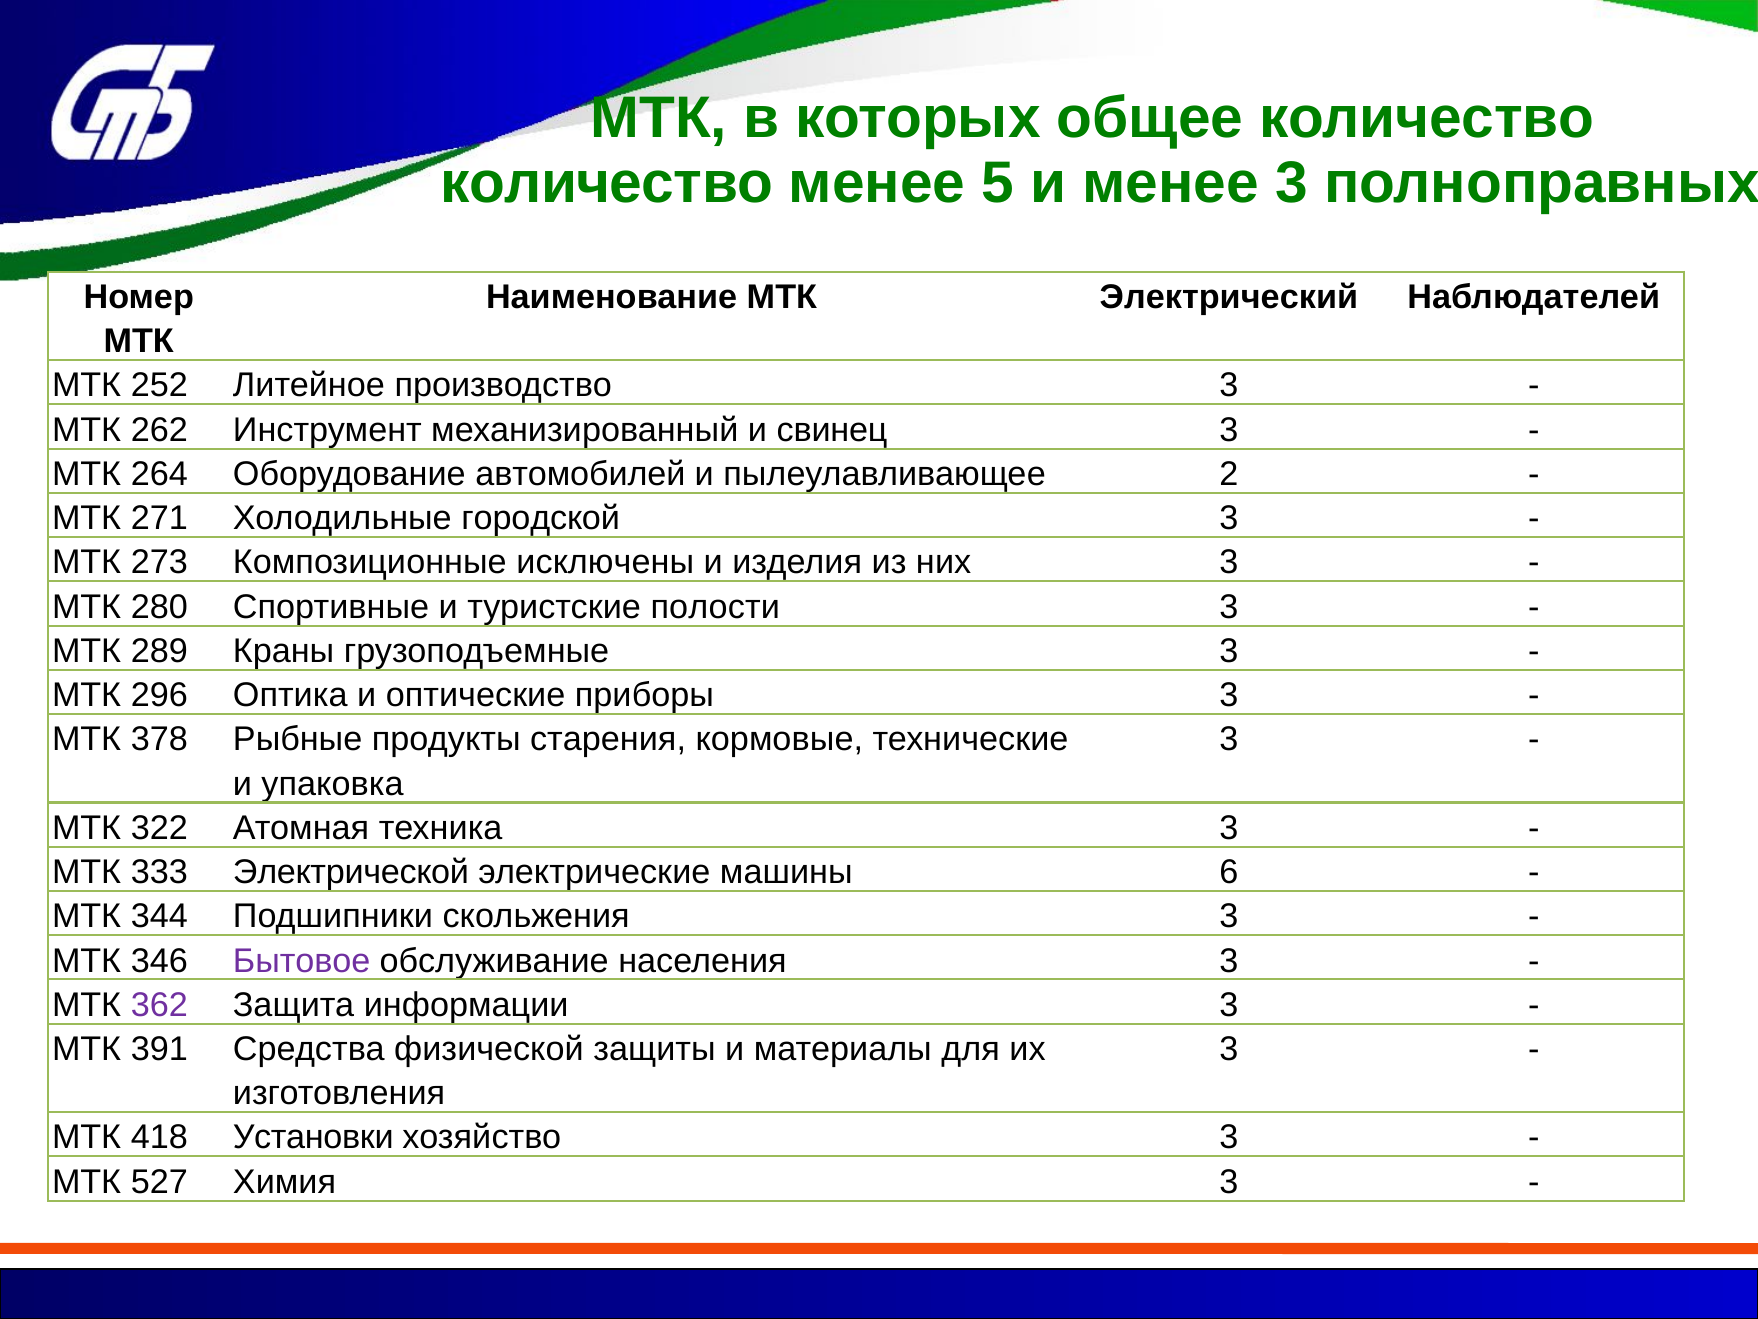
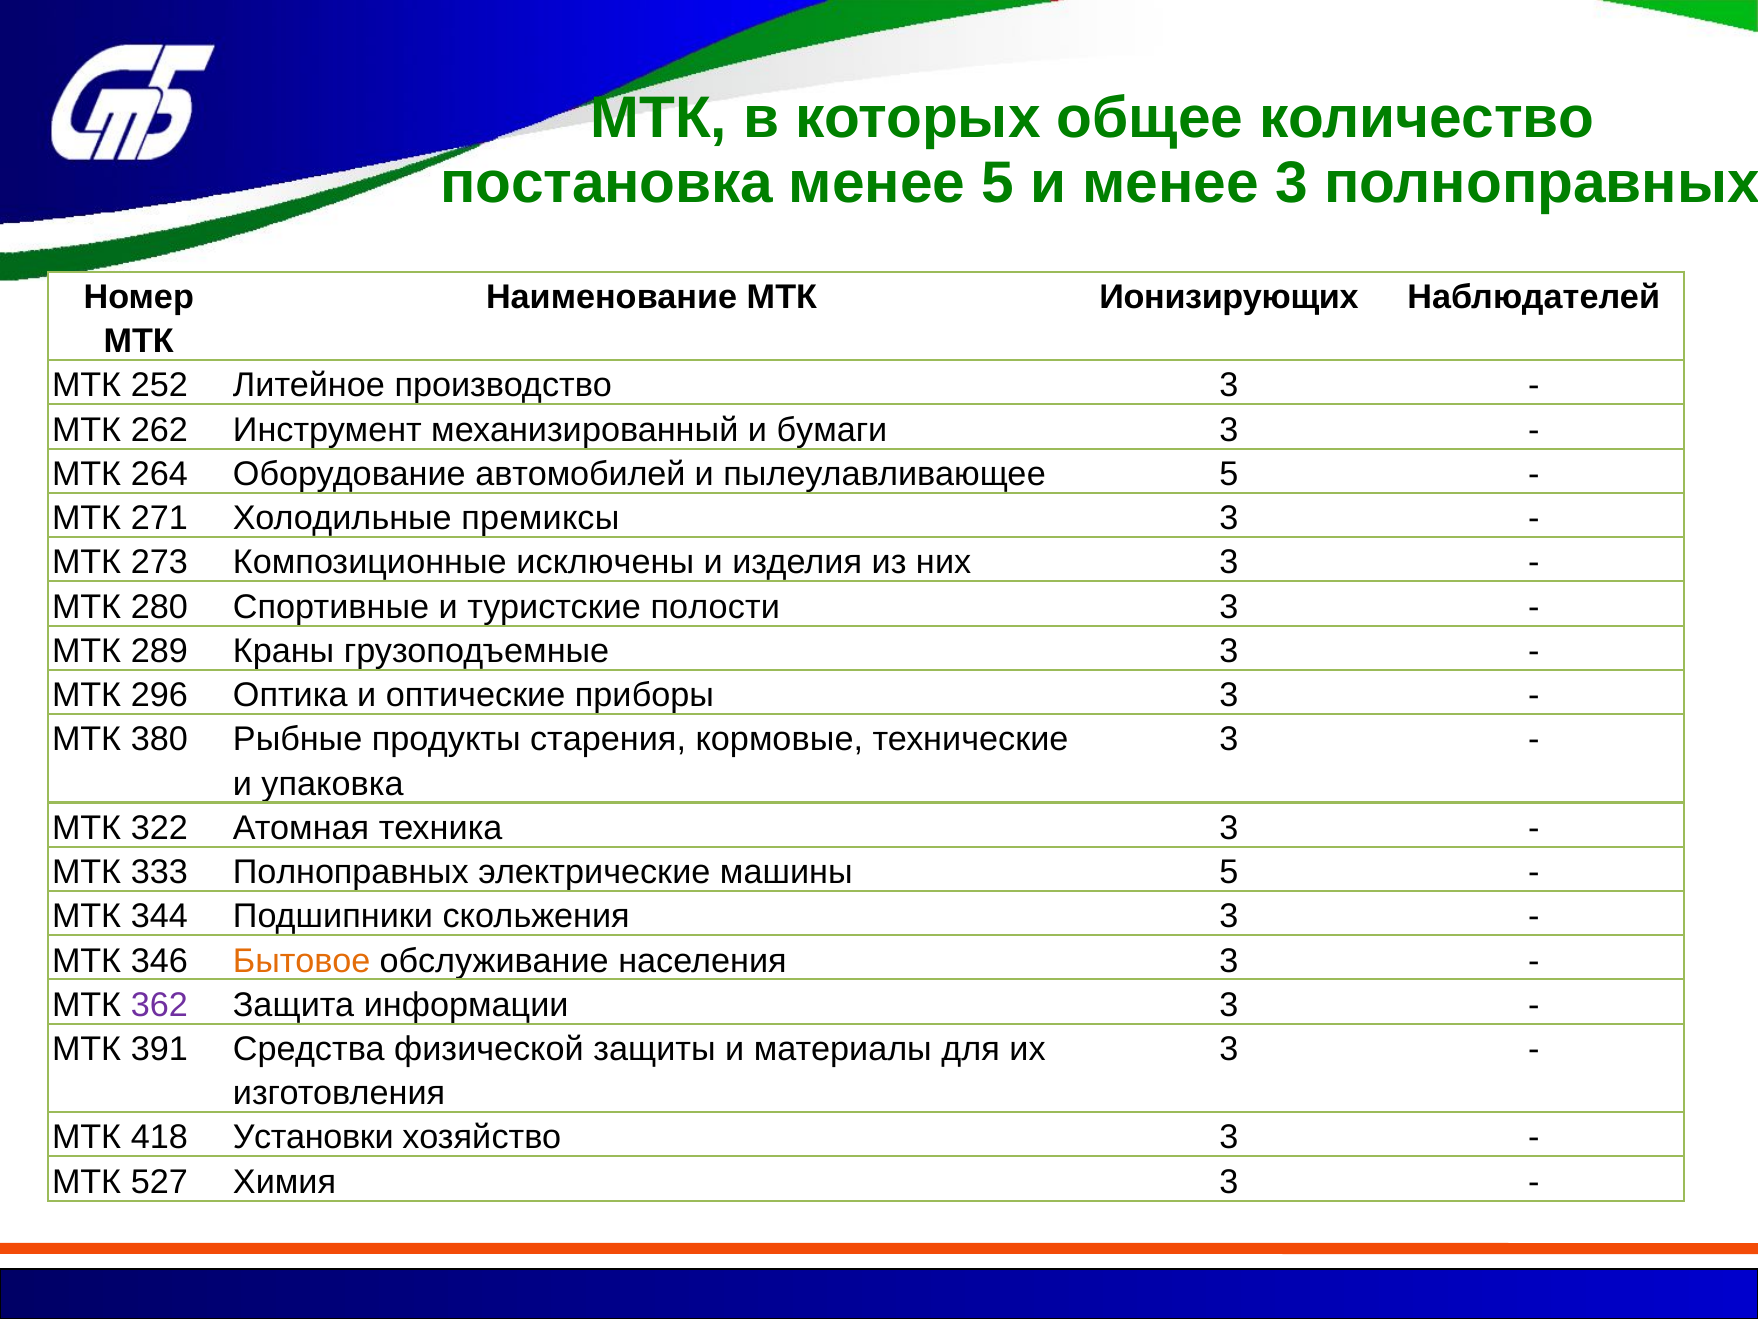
количество at (607, 183): количество -> постановка
Электрический: Электрический -> Ионизирующих
свинец: свинец -> бумаги
пылеулавливающее 2: 2 -> 5
городской: городской -> премиксы
378: 378 -> 380
333 Электрической: Электрической -> Полноправных
машины 6: 6 -> 5
Бытовое colour: purple -> orange
